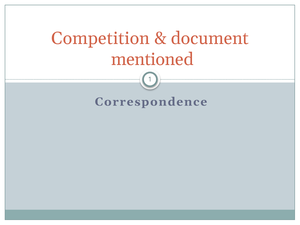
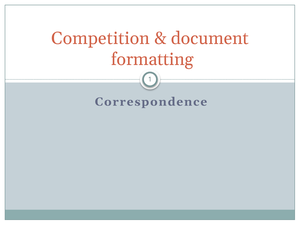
mentioned: mentioned -> formatting
